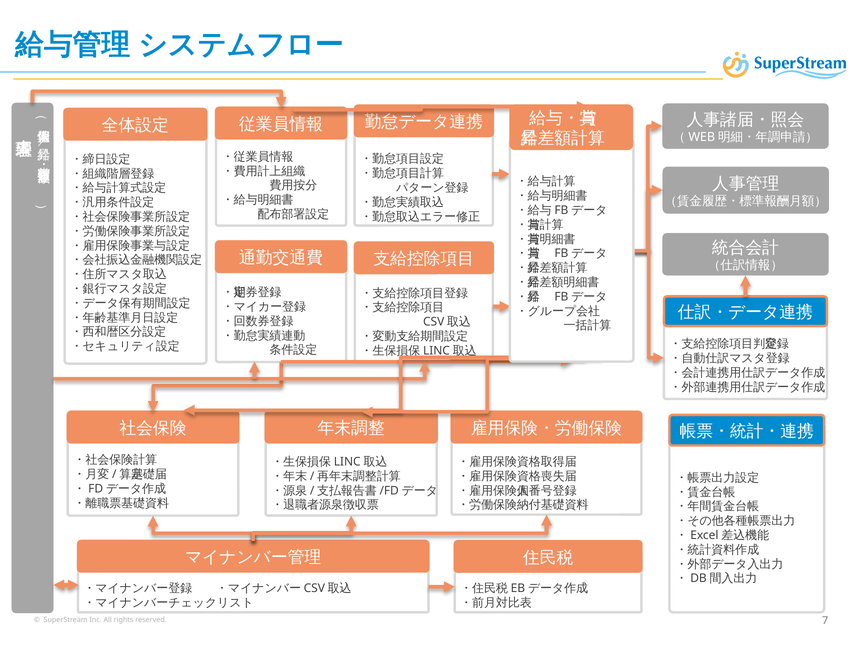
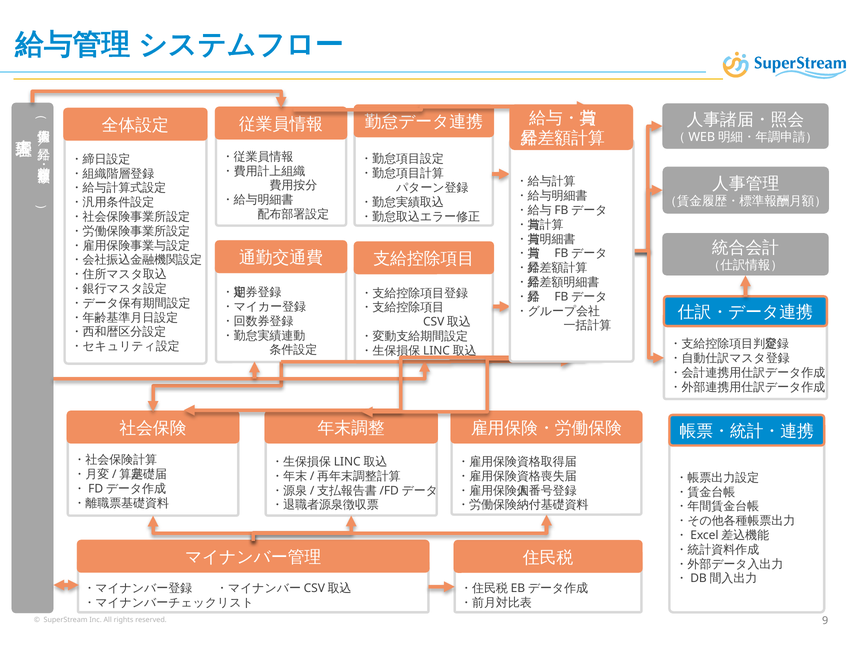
7: 7 -> 9
